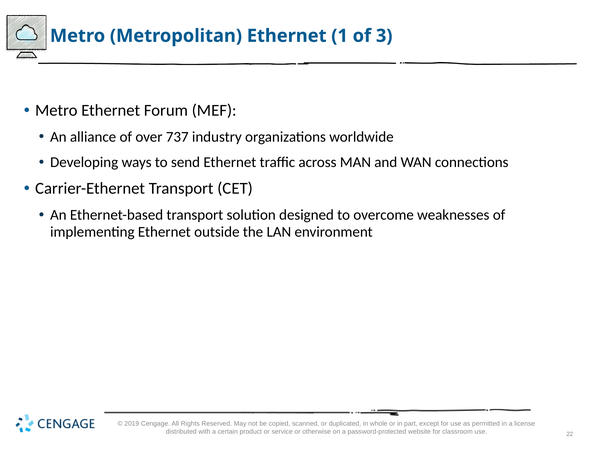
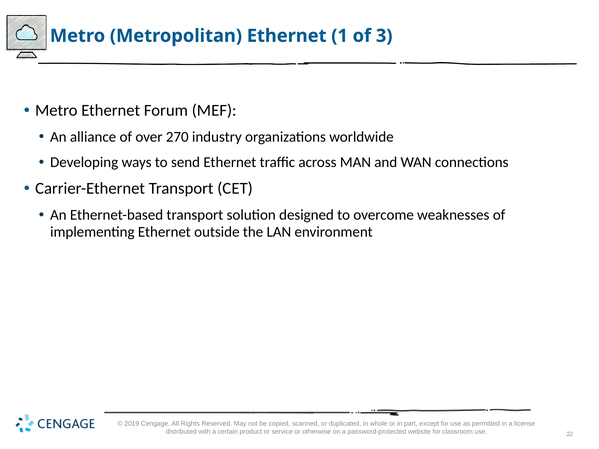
737: 737 -> 270
